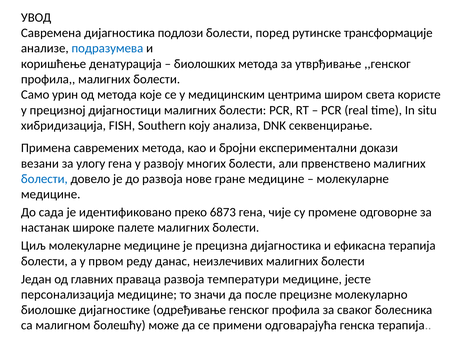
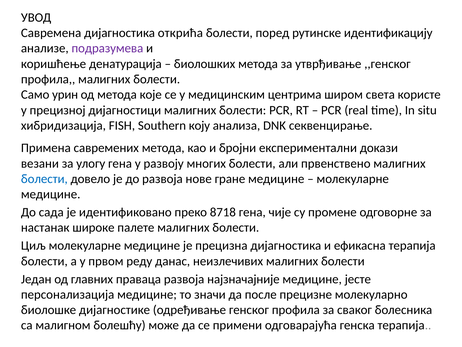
подлози: подлози -> открића
трансформације: трансформације -> идентификацију
подразумева colour: blue -> purple
6873: 6873 -> 8718
температури: температури -> најзначајније
